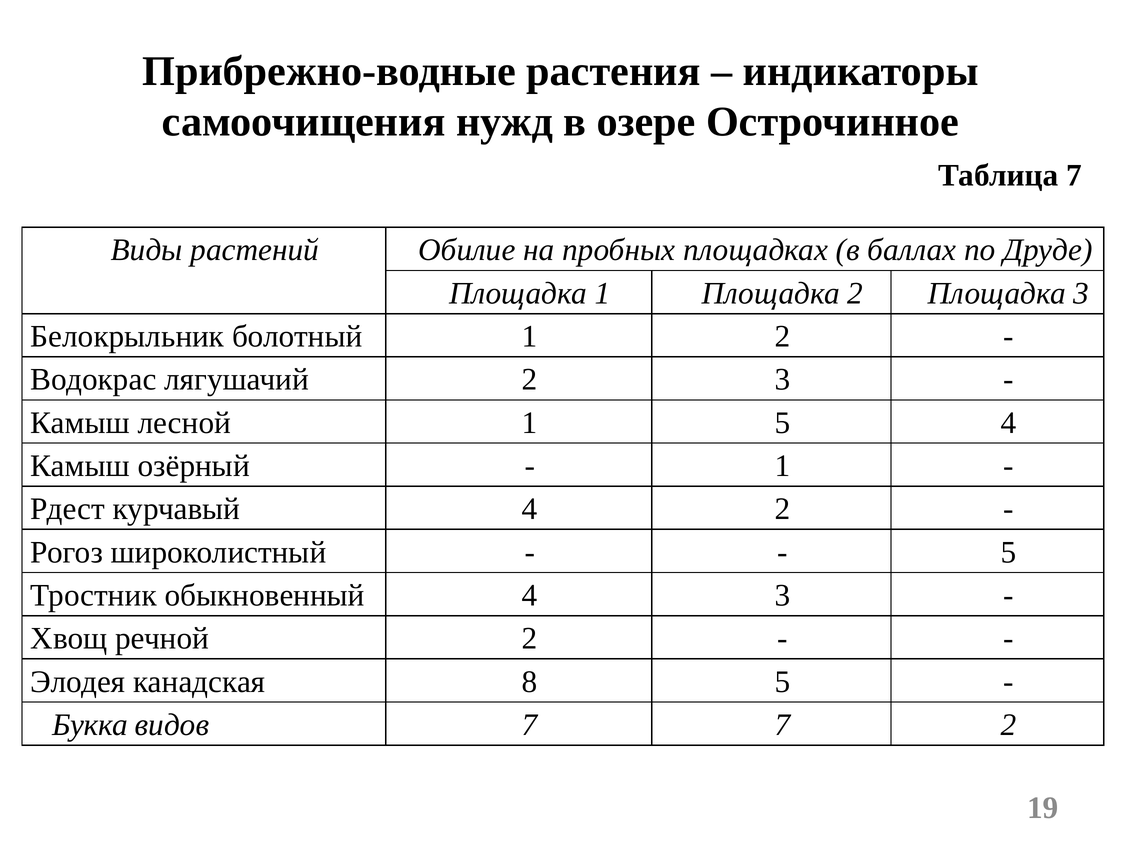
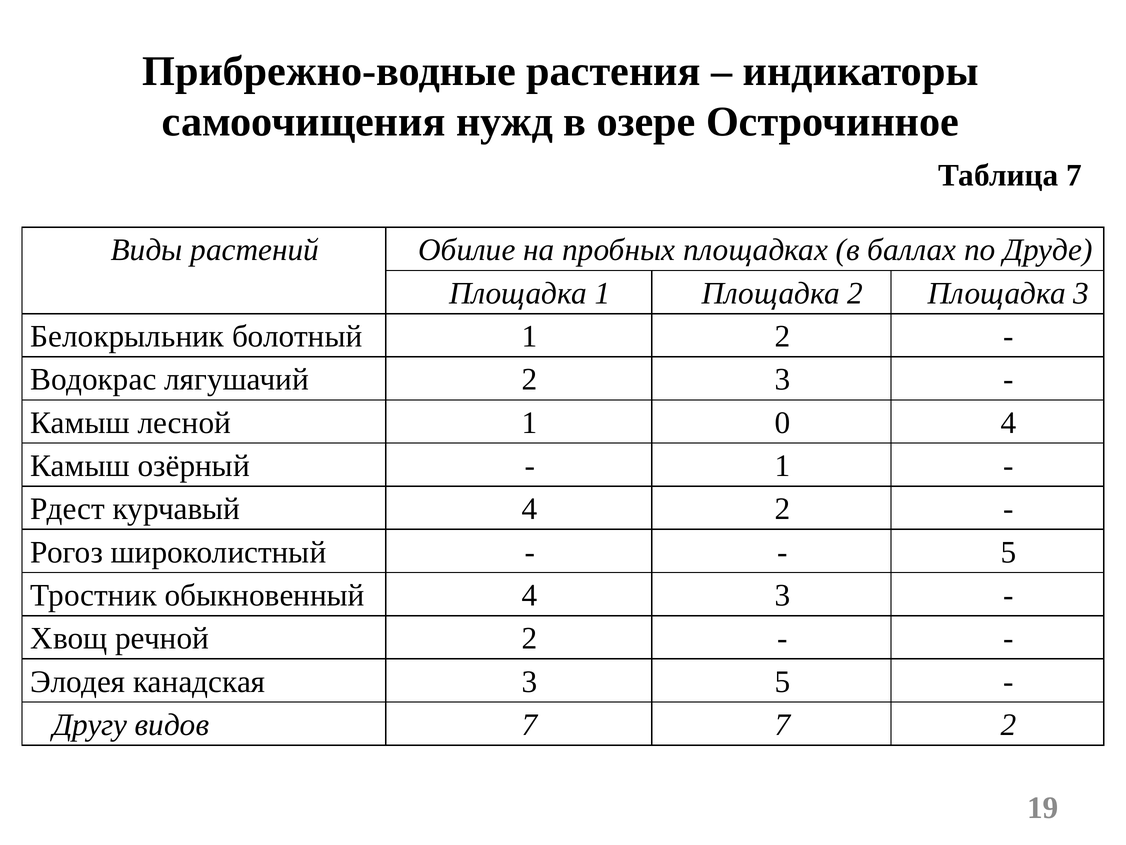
1 5: 5 -> 0
канадская 8: 8 -> 3
Букка: Букка -> Другу
